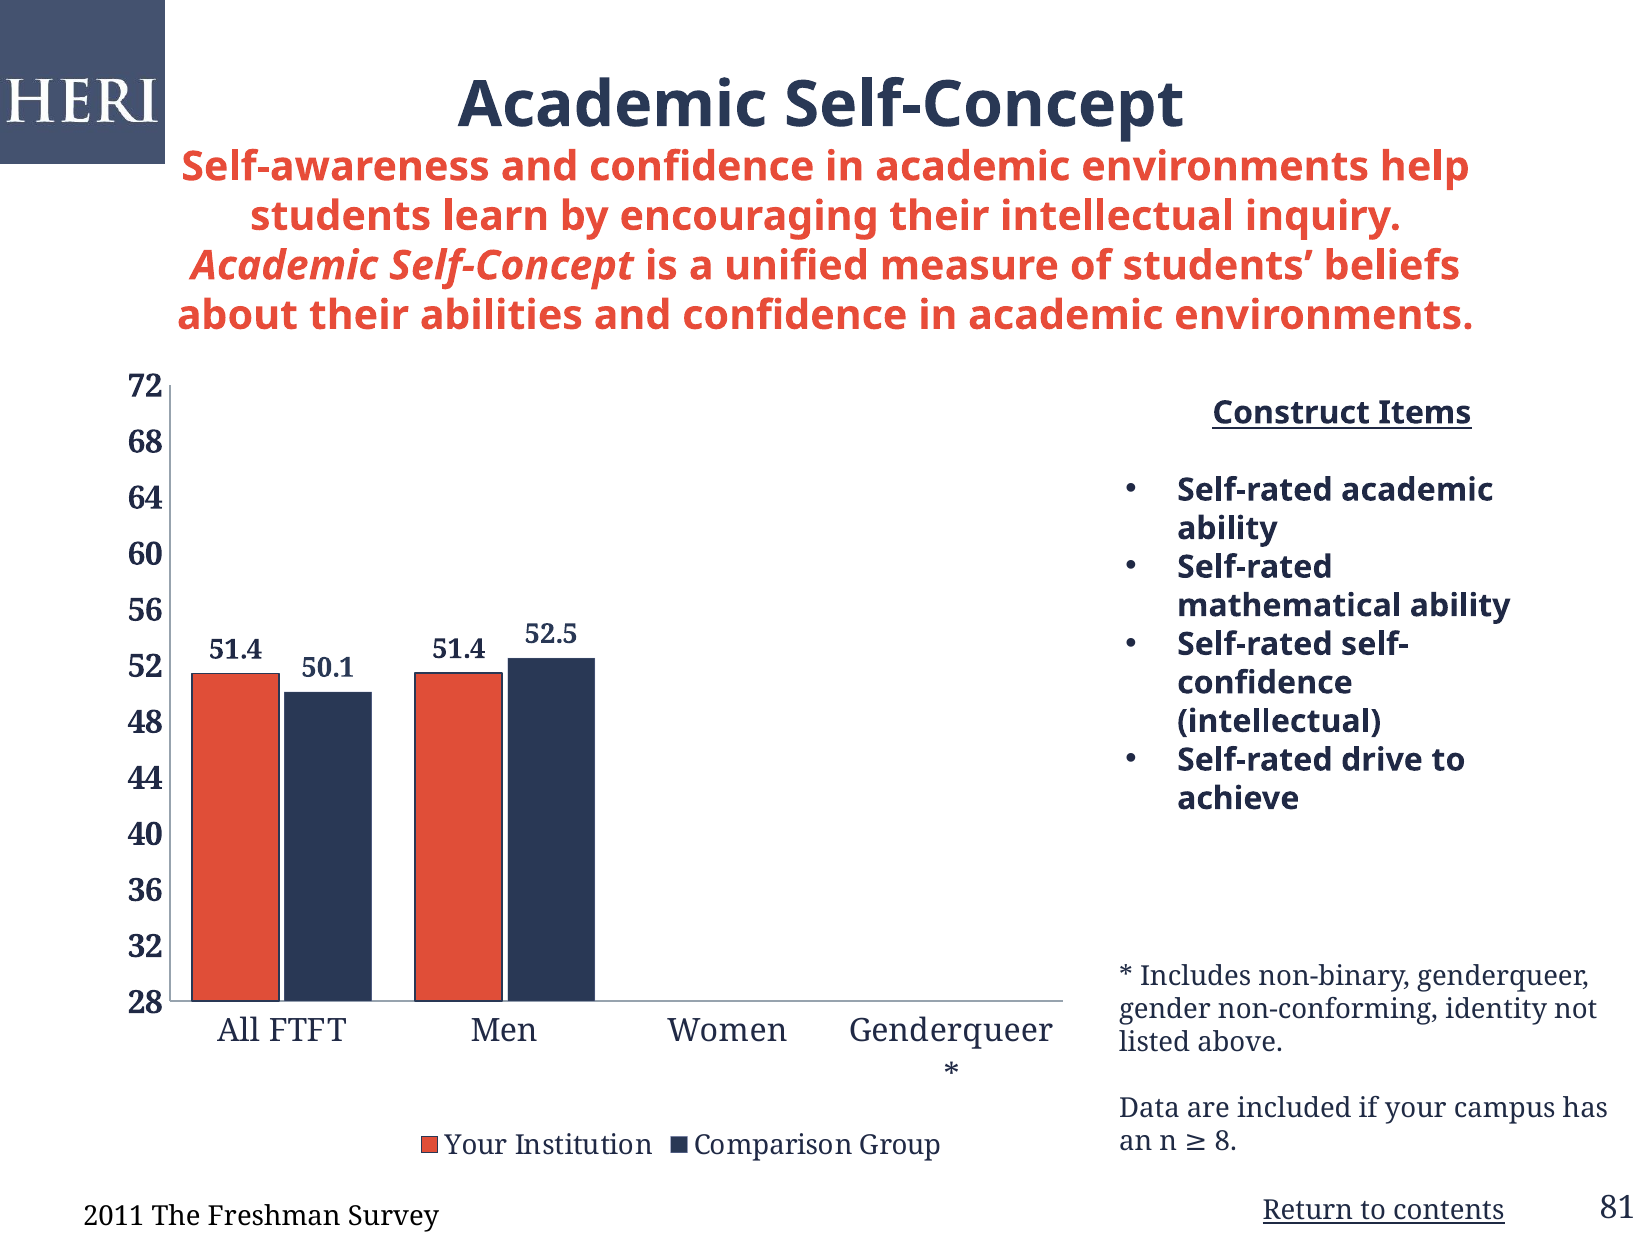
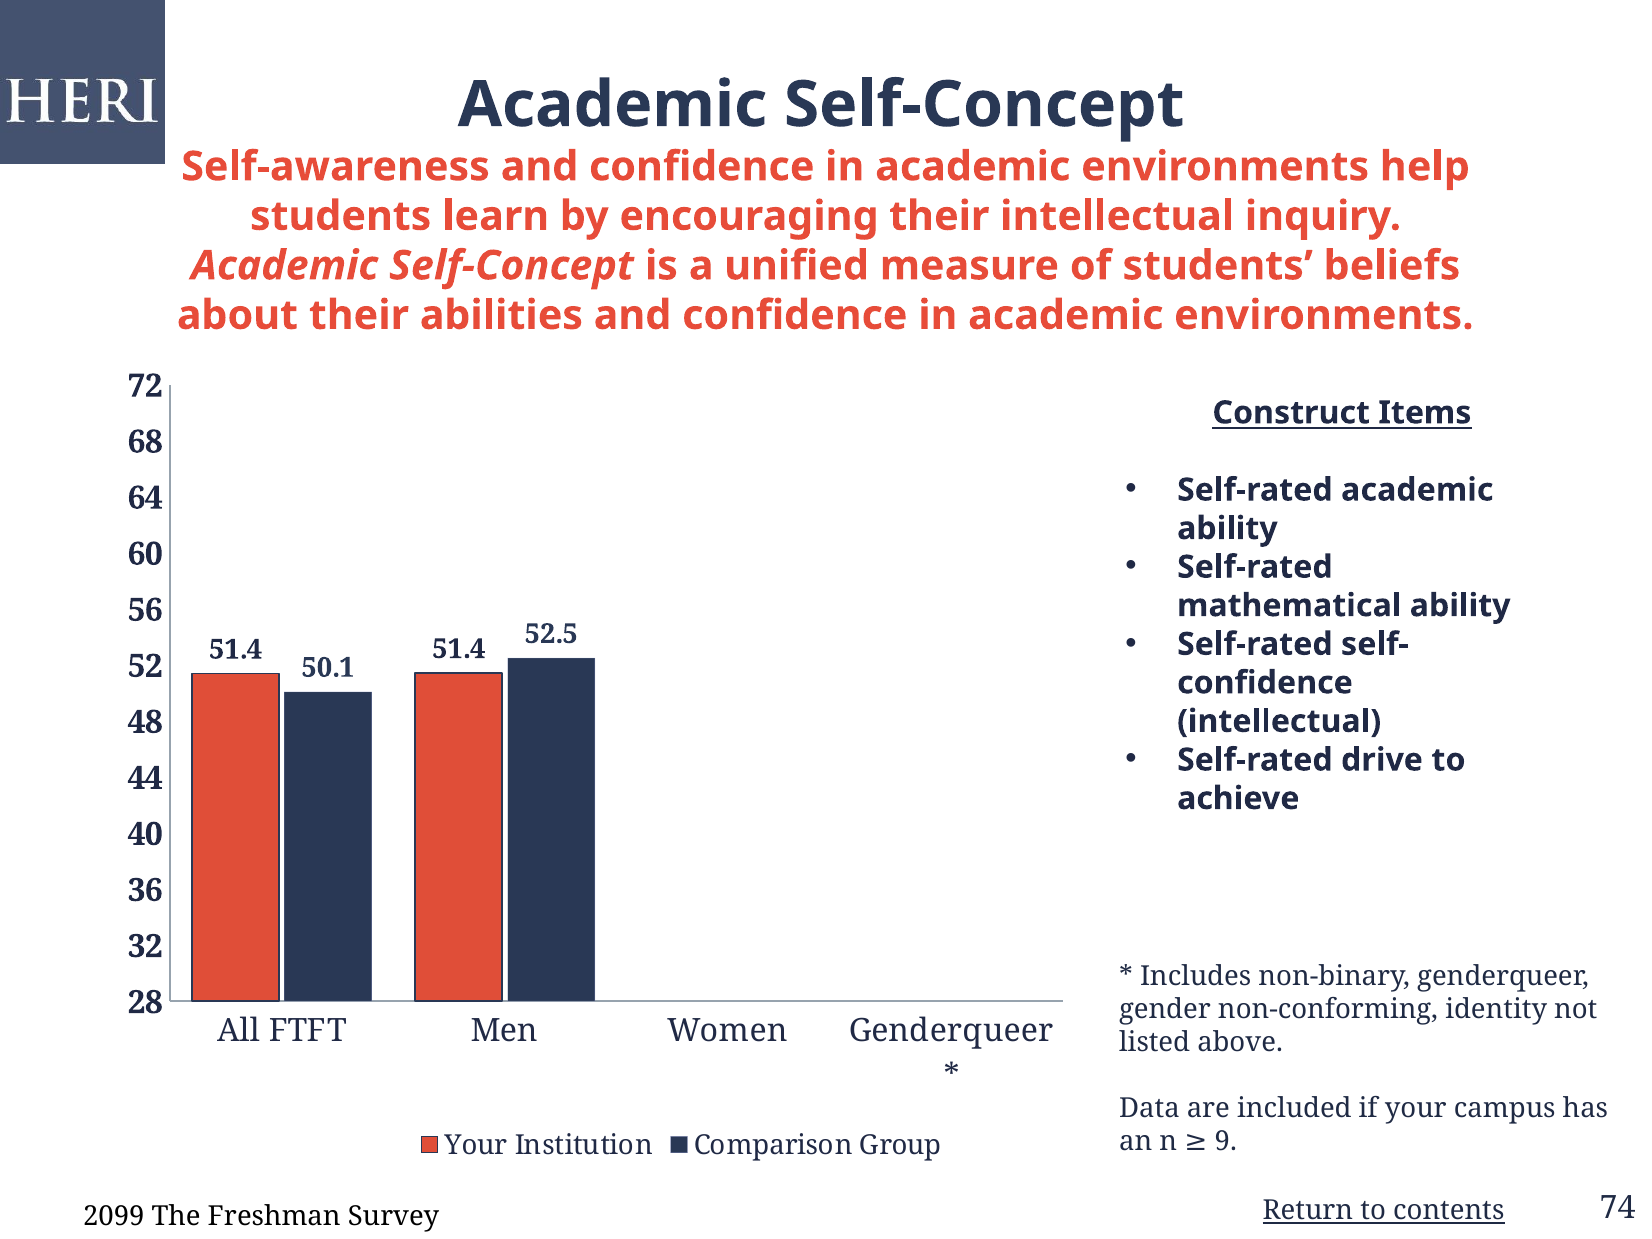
8: 8 -> 9
2011: 2011 -> 2099
81: 81 -> 74
